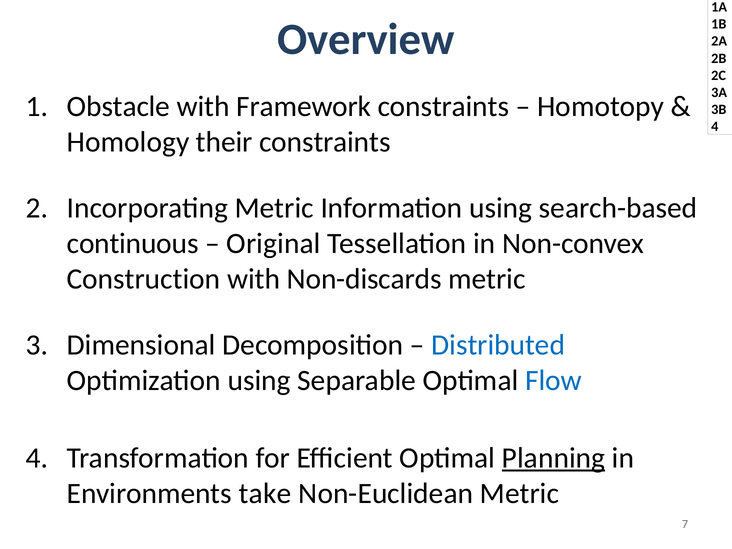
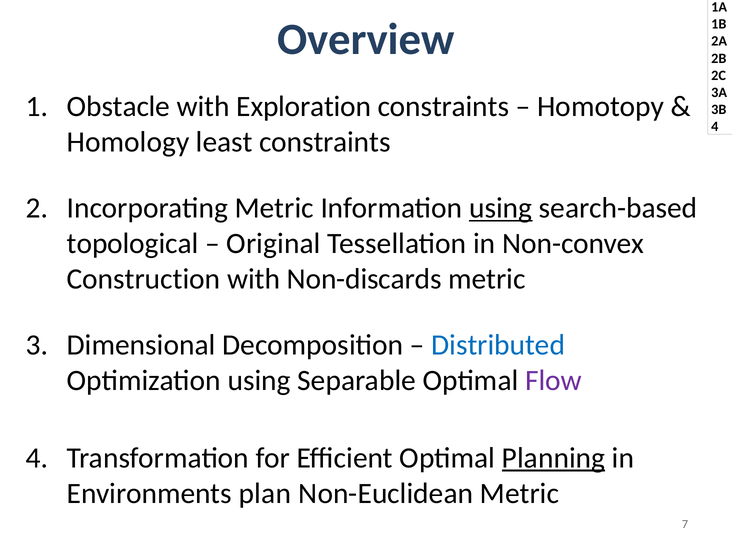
Framework: Framework -> Exploration
their: their -> least
using at (501, 208) underline: none -> present
continuous: continuous -> topological
Flow colour: blue -> purple
take: take -> plan
